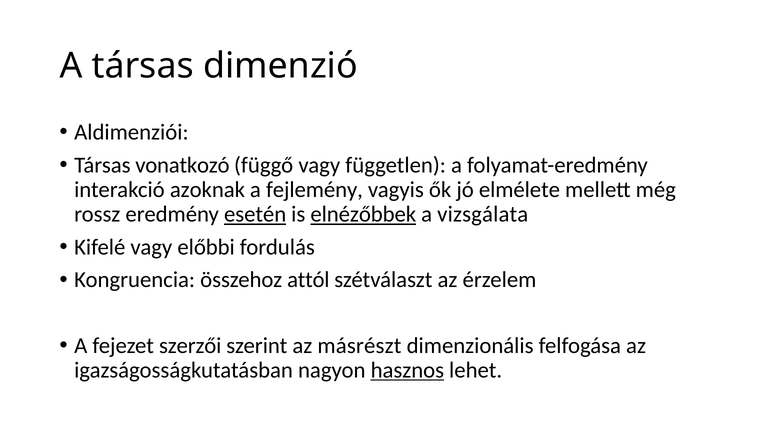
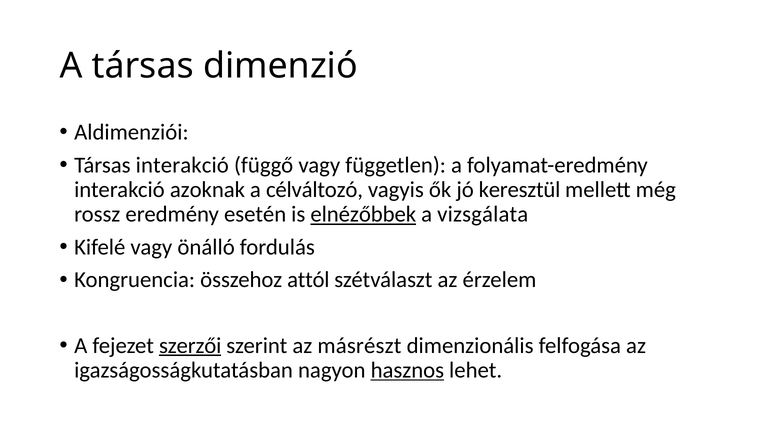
Társas vonatkozó: vonatkozó -> interakció
fejlemény: fejlemény -> célváltozó
elmélete: elmélete -> keresztül
esetén underline: present -> none
előbbi: előbbi -> önálló
szerzői underline: none -> present
